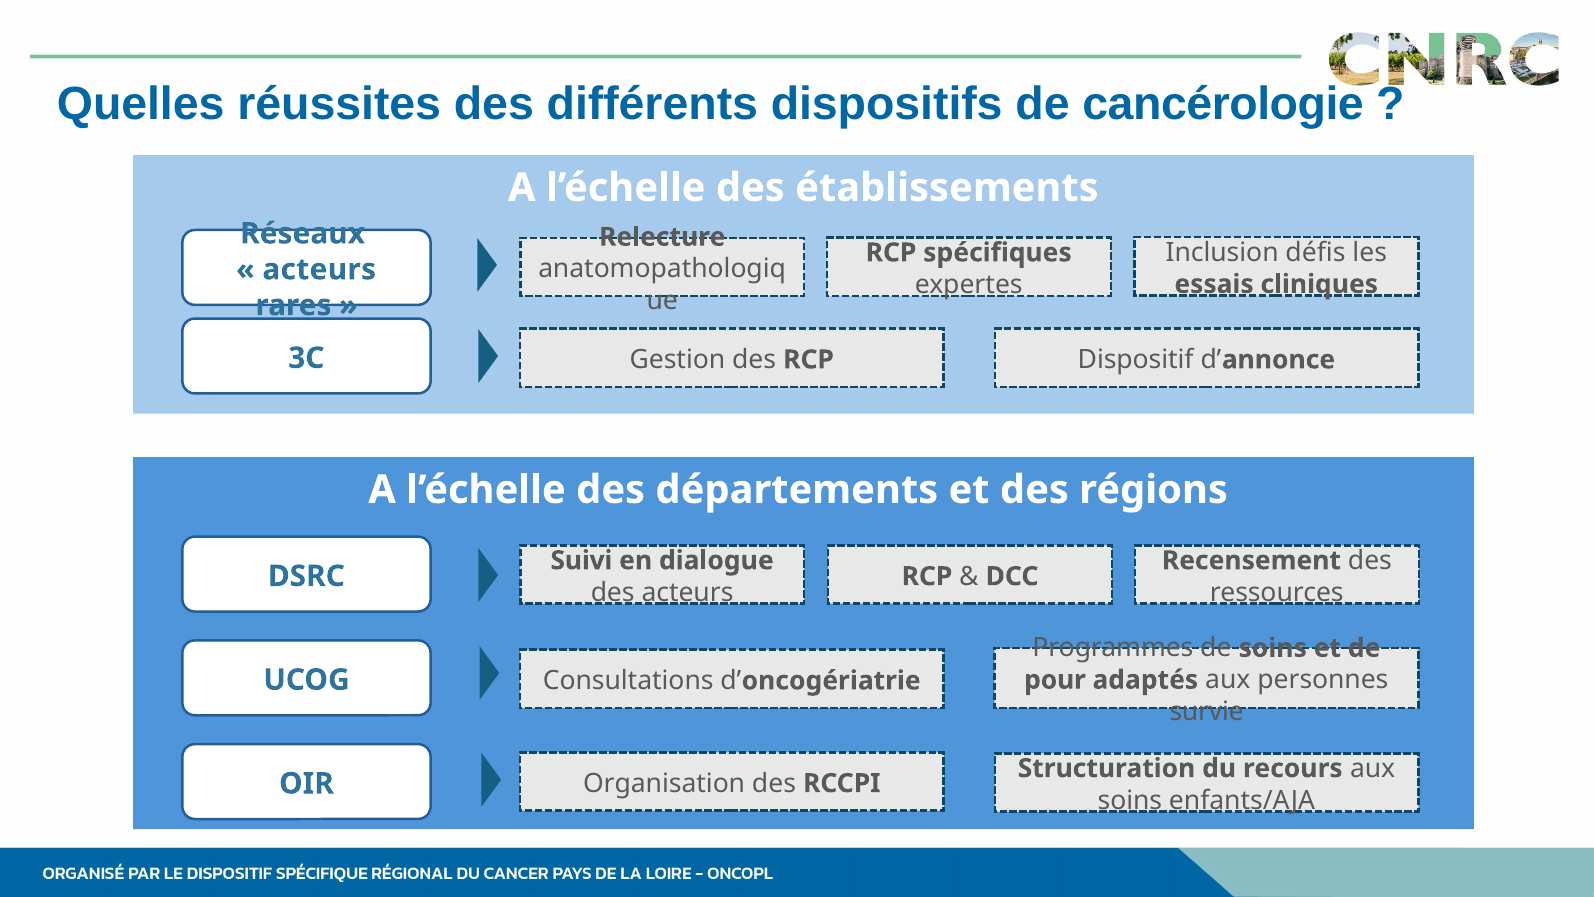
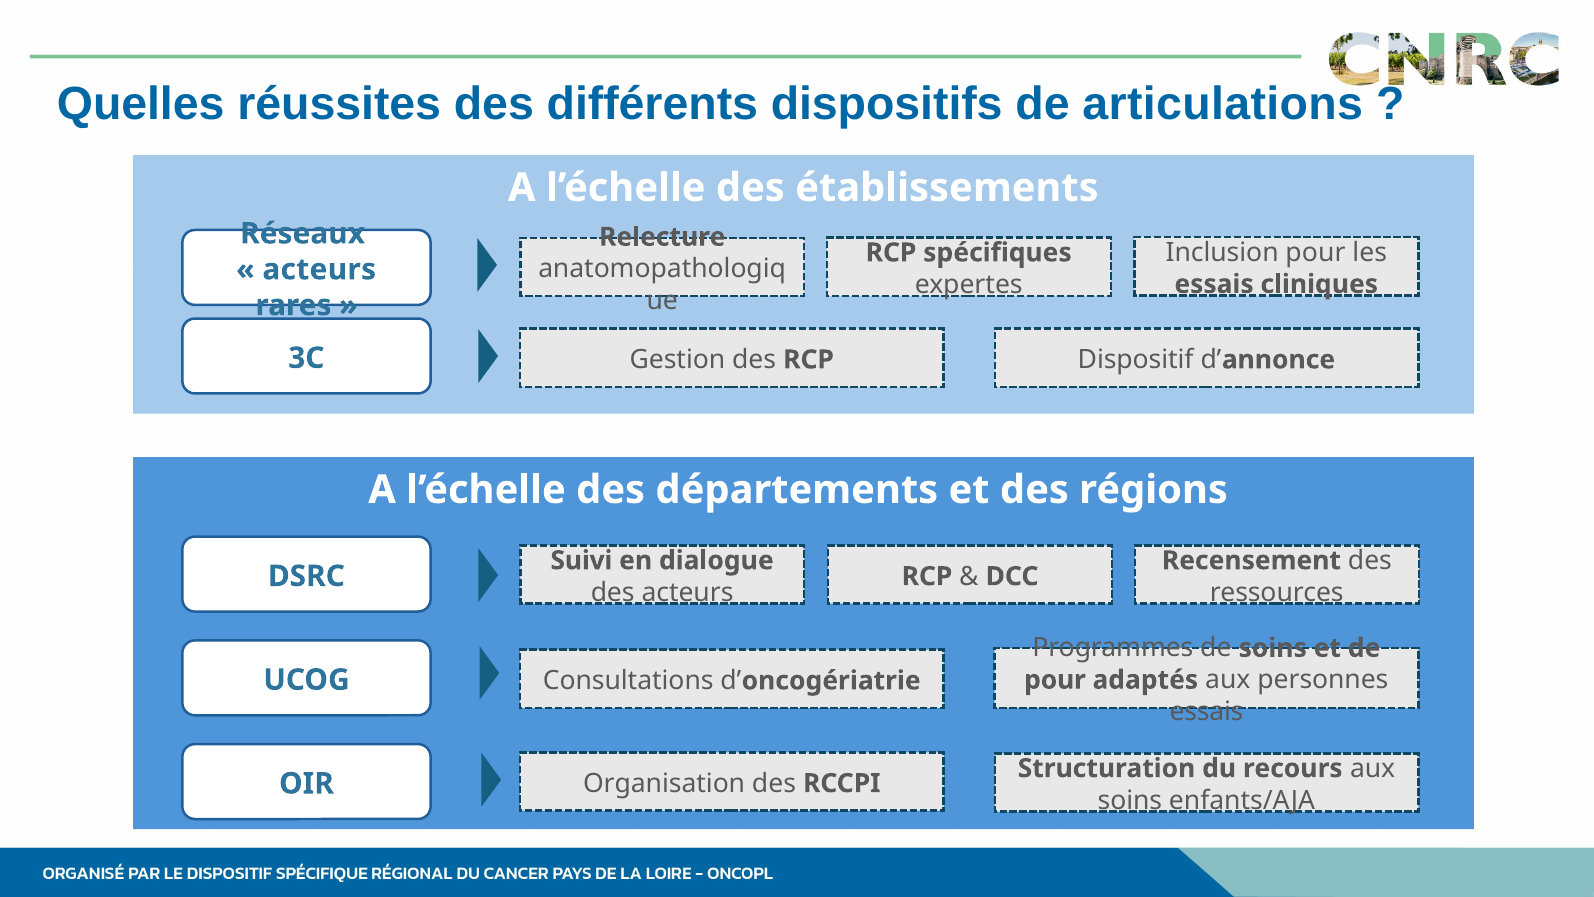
cancérologie: cancérologie -> articulations
Inclusion défis: défis -> pour
survie at (1207, 711): survie -> essais
